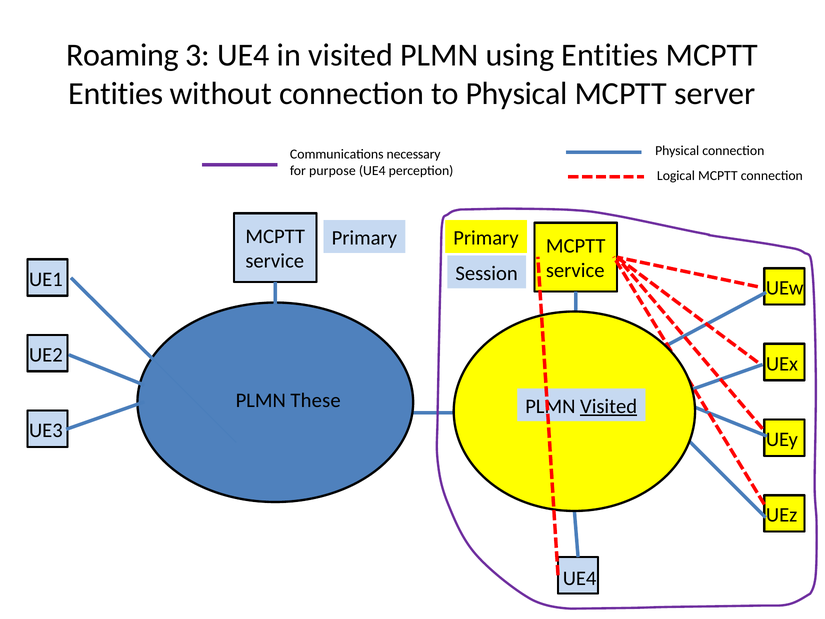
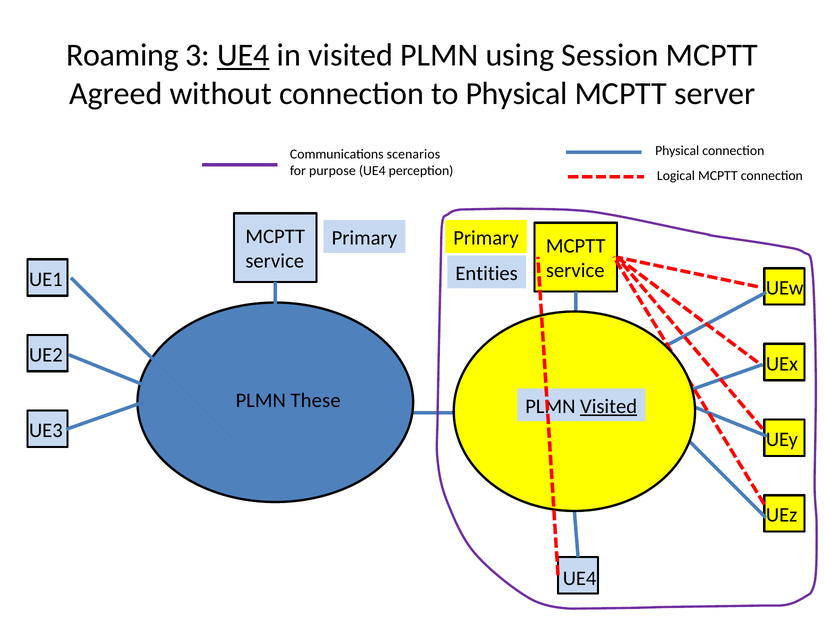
UE4 at (243, 55) underline: none -> present
using Entities: Entities -> Session
Entities at (116, 94): Entities -> Agreed
necessary: necessary -> scenarios
Session: Session -> Entities
